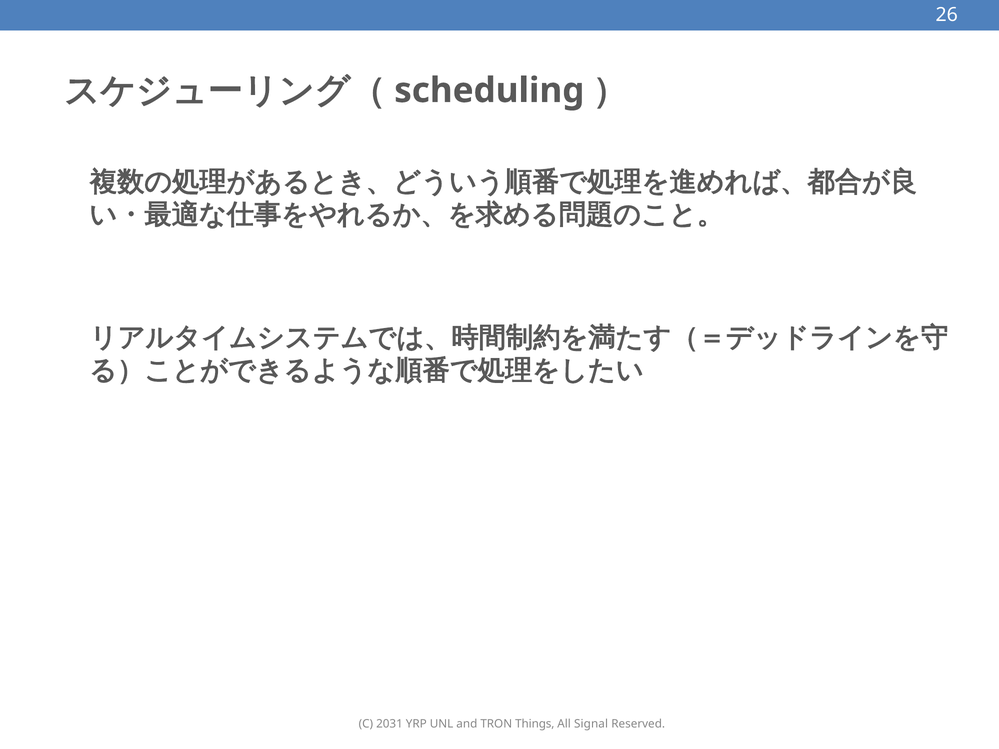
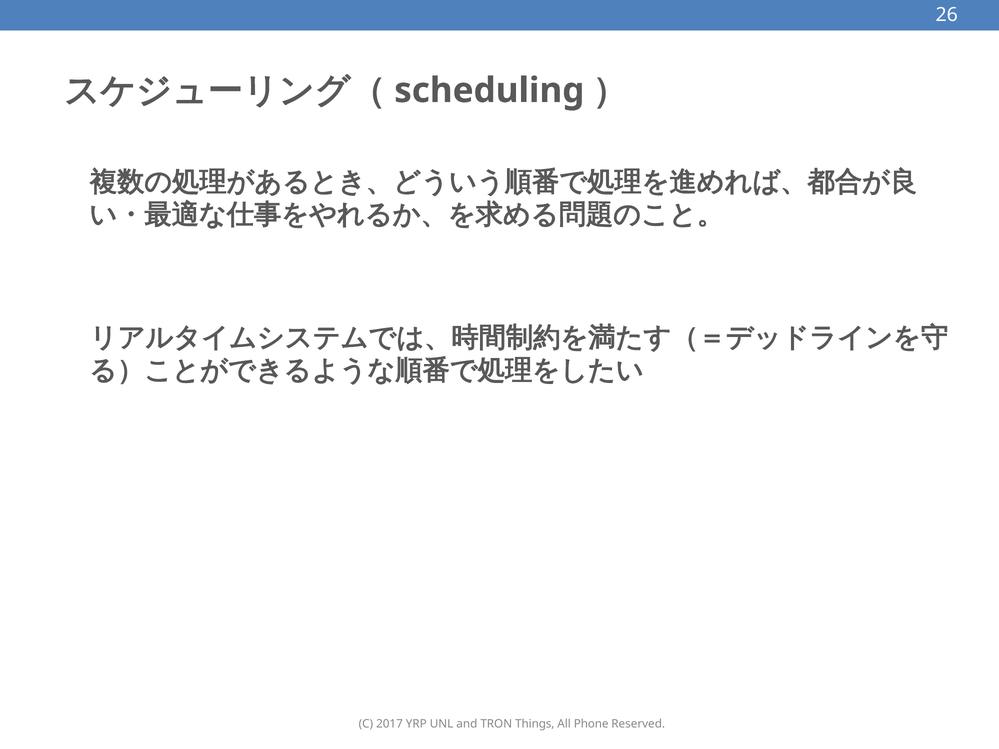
2031: 2031 -> 2017
Signal: Signal -> Phone
